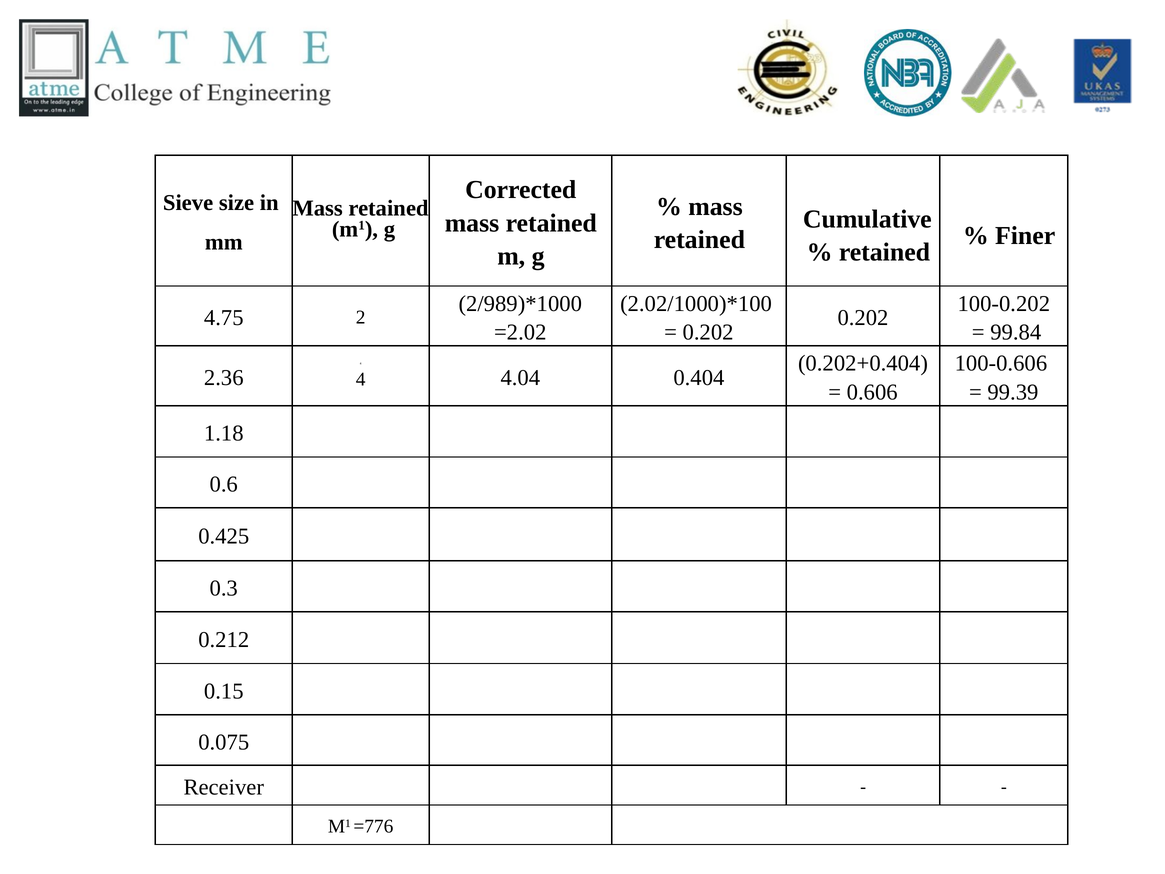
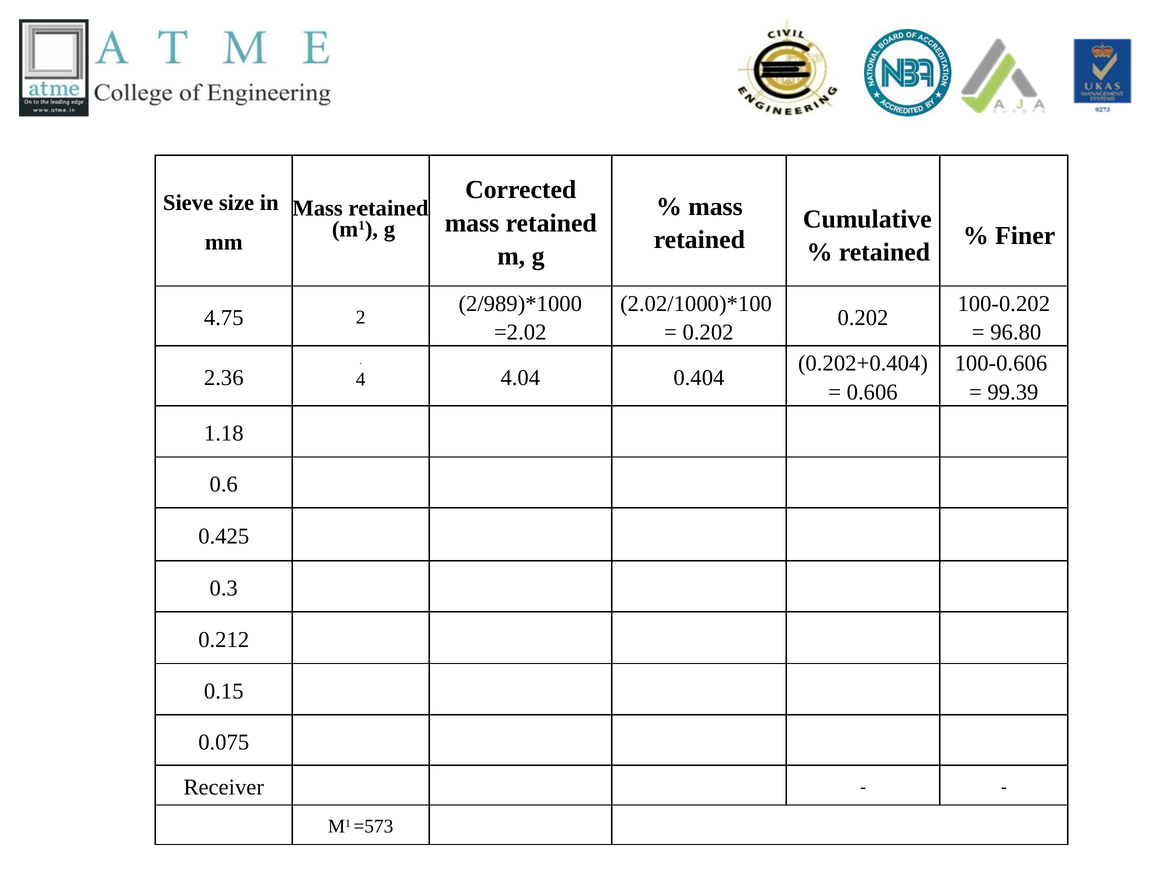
99.84: 99.84 -> 96.80
=776: =776 -> =573
